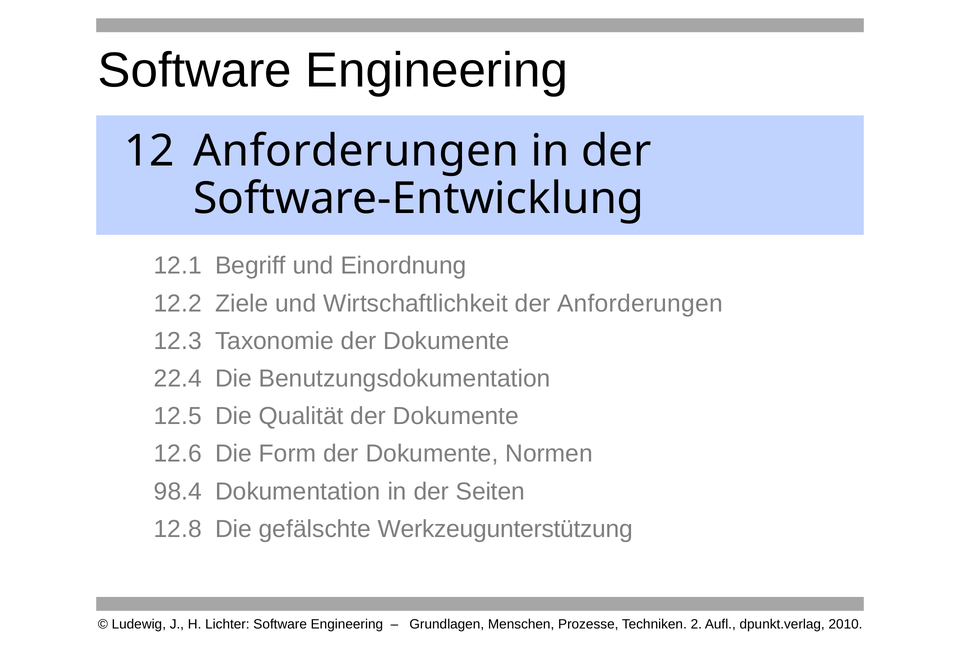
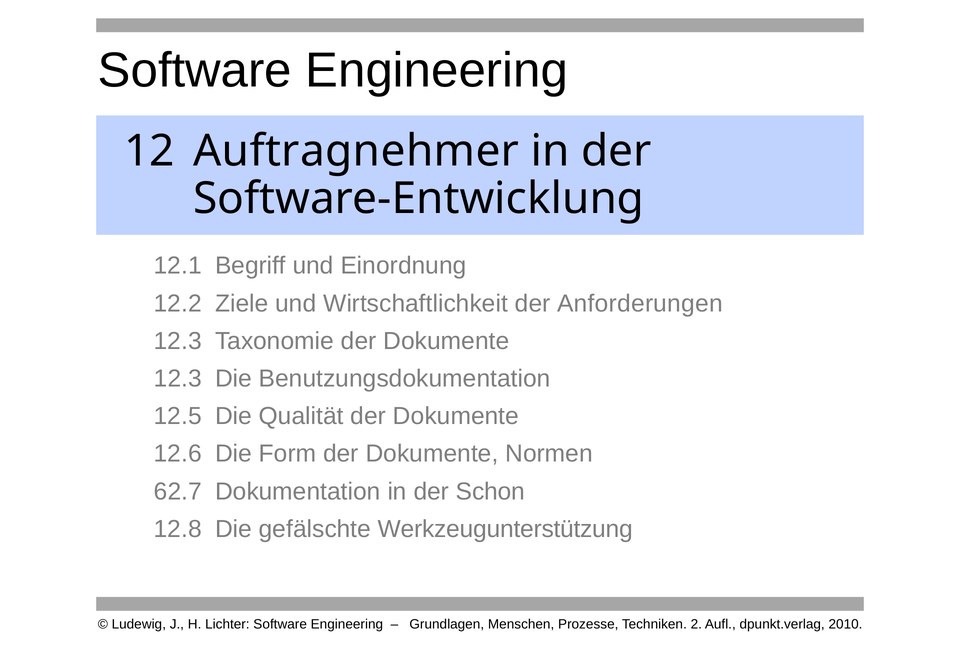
12 Anforderungen: Anforderungen -> Auftragnehmer
22.4 at (178, 379): 22.4 -> 12.3
98.4: 98.4 -> 62.7
Seiten: Seiten -> Schon
